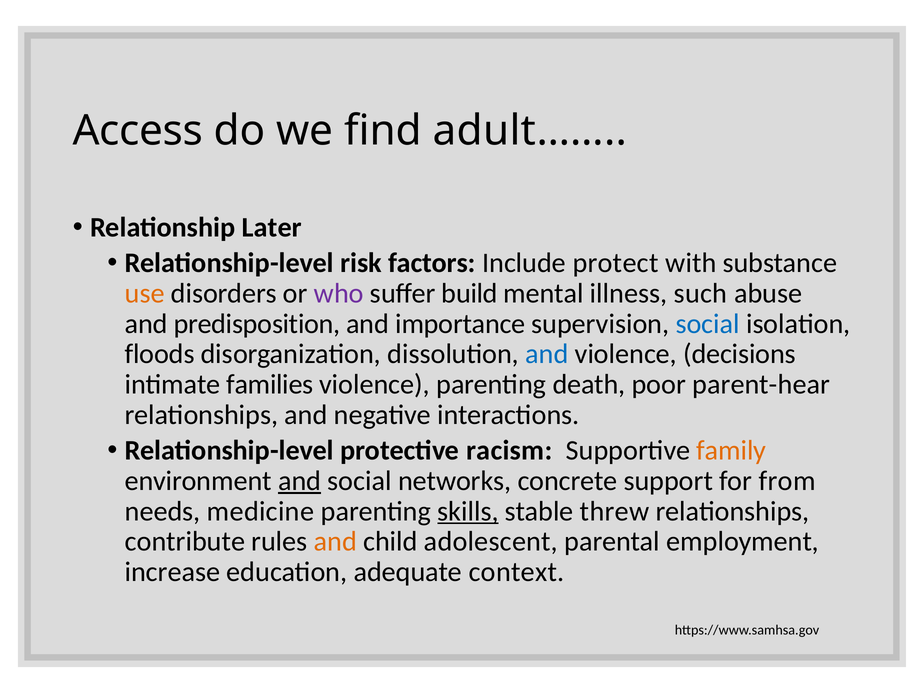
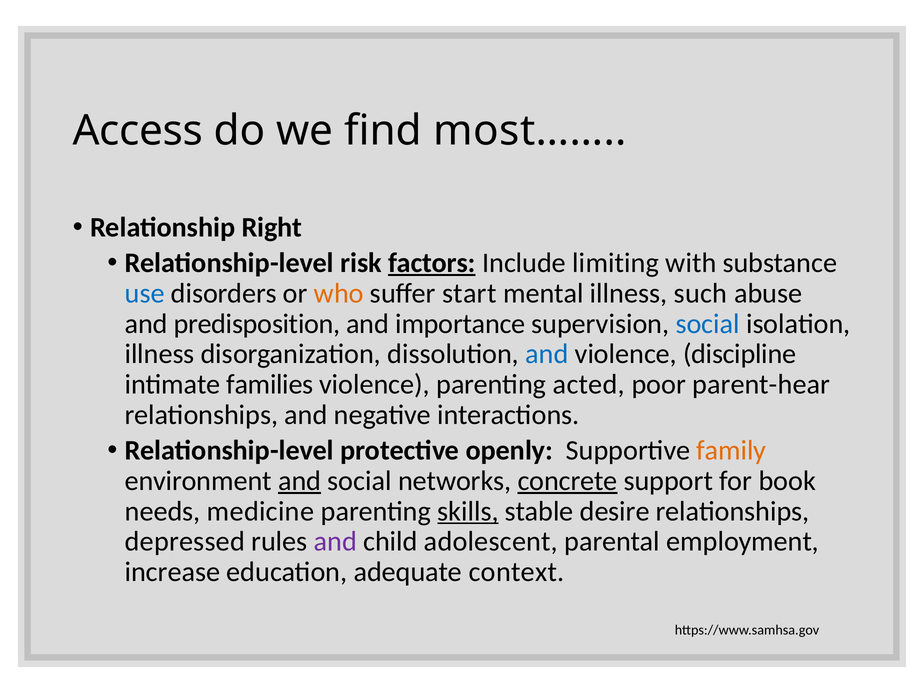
adult……: adult…… -> most……
Later: Later -> Right
factors underline: none -> present
protect: protect -> limiting
use colour: orange -> blue
who colour: purple -> orange
build: build -> start
floods at (160, 354): floods -> illness
decisions: decisions -> discipline
death: death -> acted
racism: racism -> openly
concrete underline: none -> present
from: from -> book
threw: threw -> desire
contribute: contribute -> depressed
and at (335, 542) colour: orange -> purple
